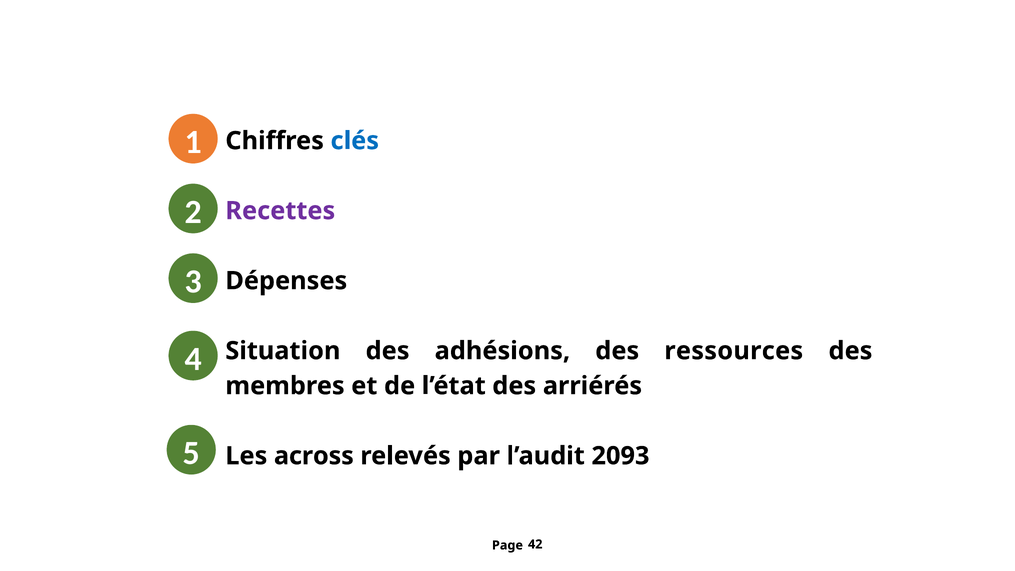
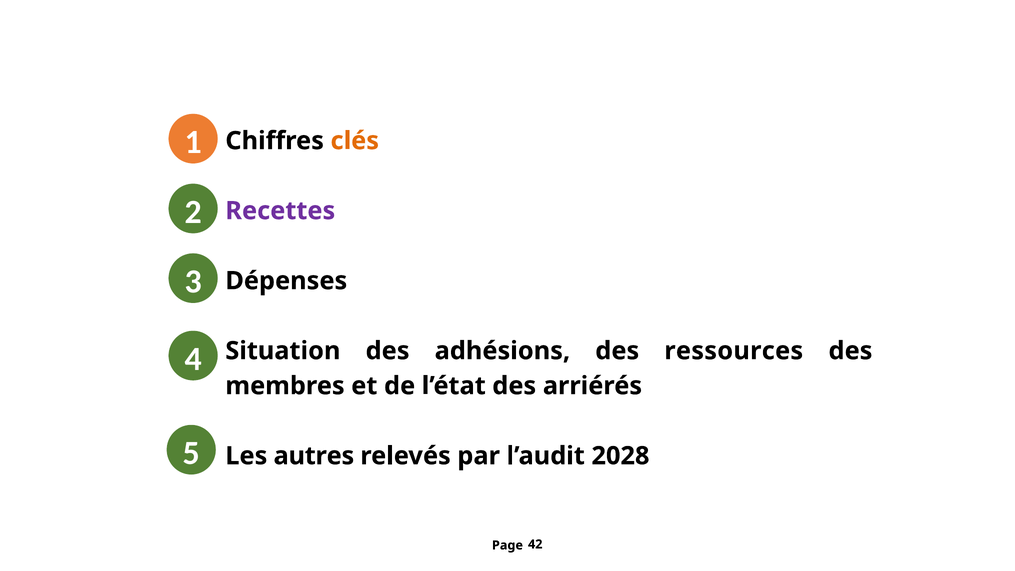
clés colour: blue -> orange
across: across -> autres
2093: 2093 -> 2028
